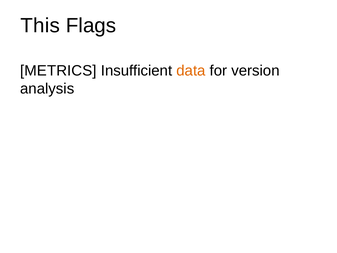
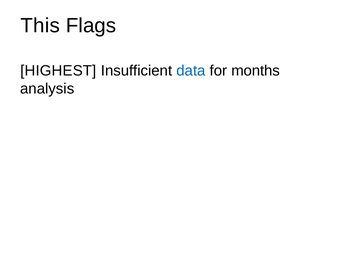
METRICS: METRICS -> HIGHEST
data colour: orange -> blue
version: version -> months
